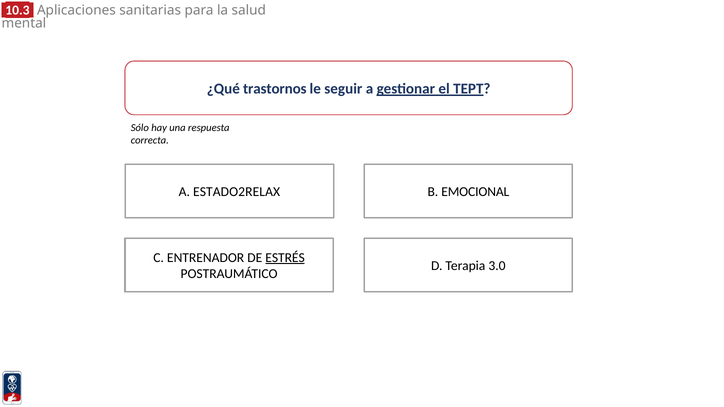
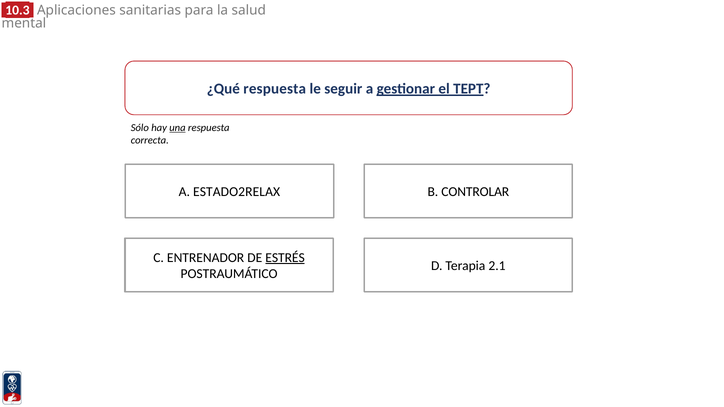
¿Qué trastornos: trastornos -> respuesta
una underline: none -> present
EMOCIONAL: EMOCIONAL -> CONTROLAR
3.0: 3.0 -> 2.1
